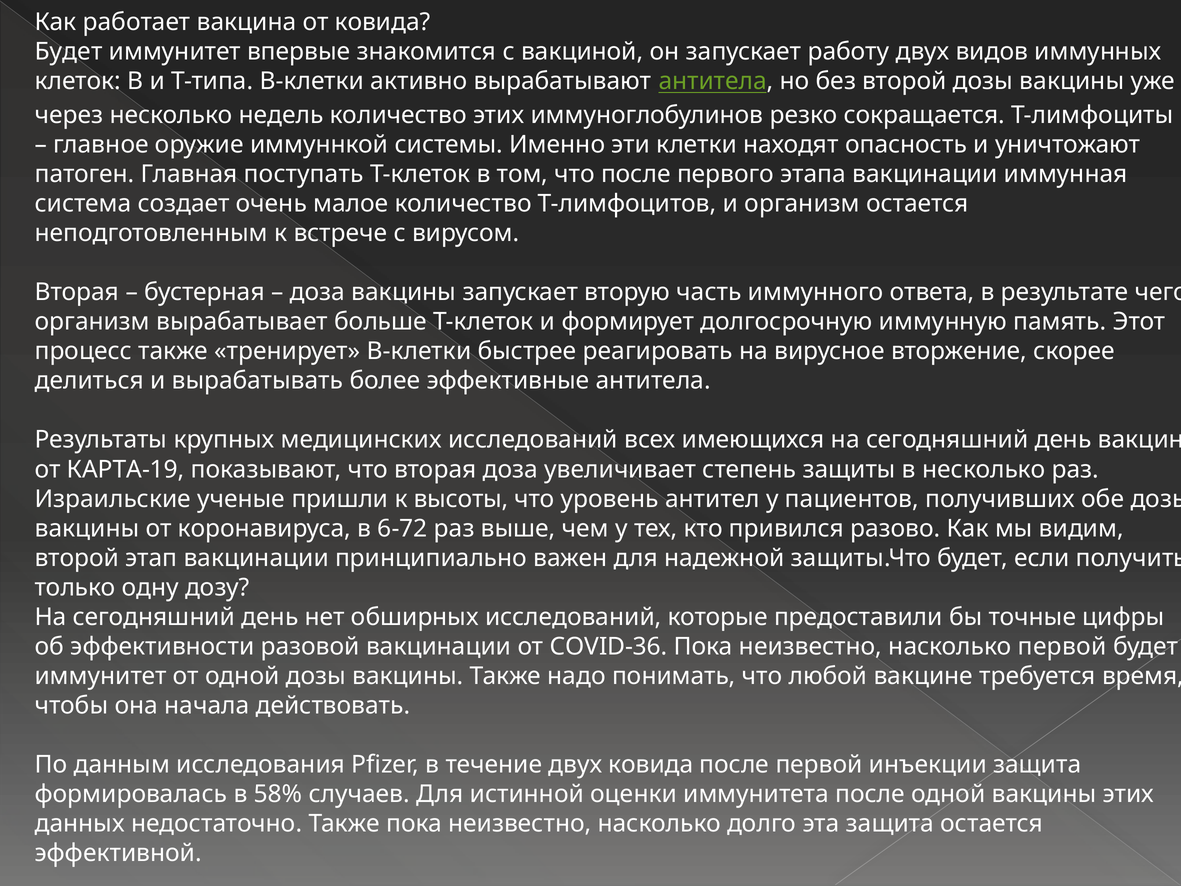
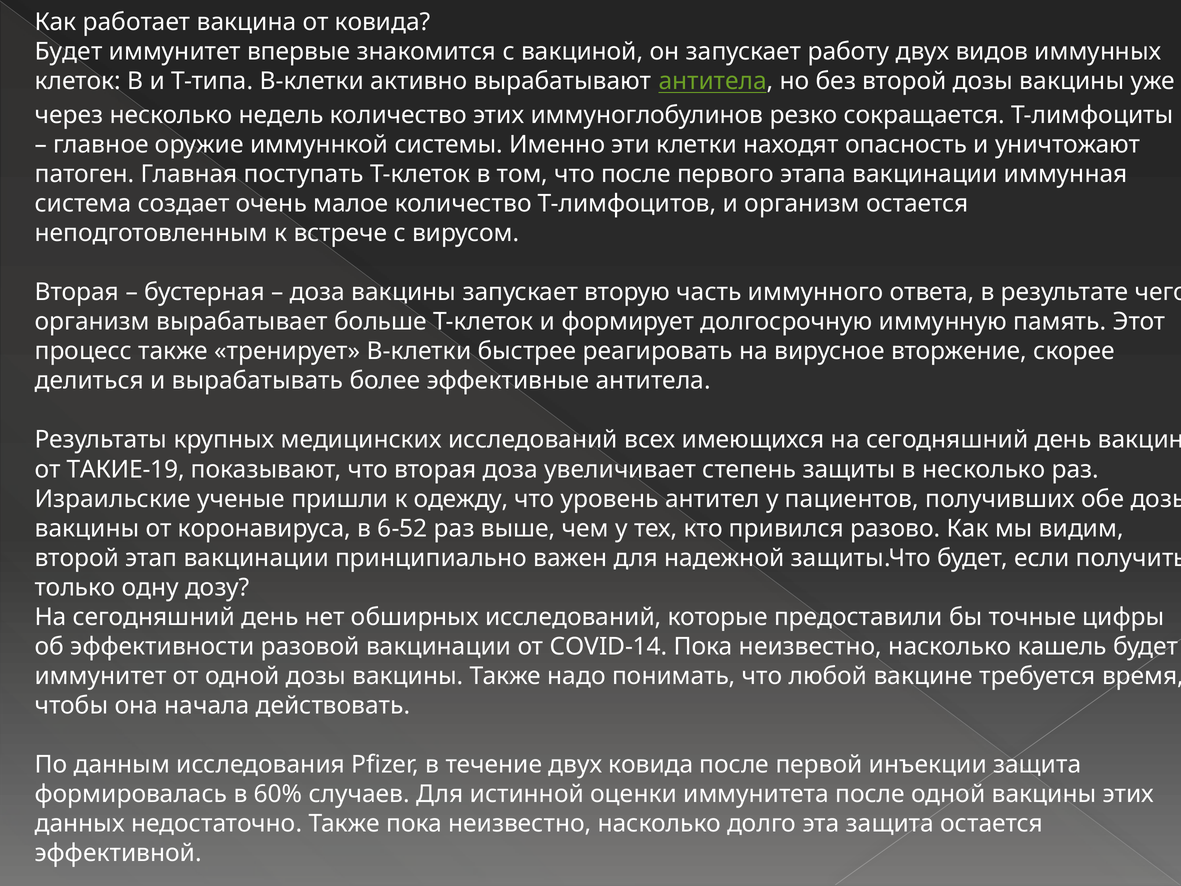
КАРТА-19: КАРТА-19 -> ТАКИЕ-19
высоты: высоты -> одежду
6-72: 6-72 -> 6-52
COVID-36: COVID-36 -> COVID-14
насколько первой: первой -> кашель
58%: 58% -> 60%
